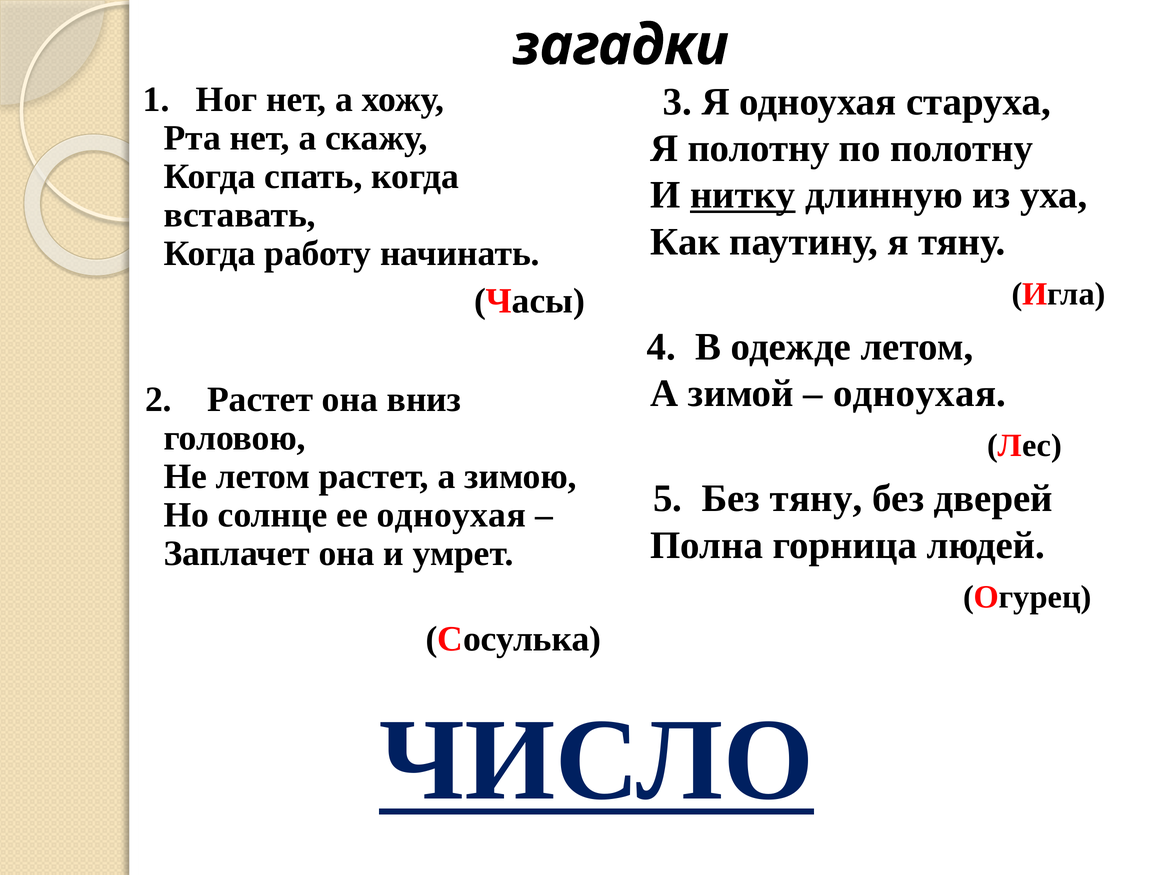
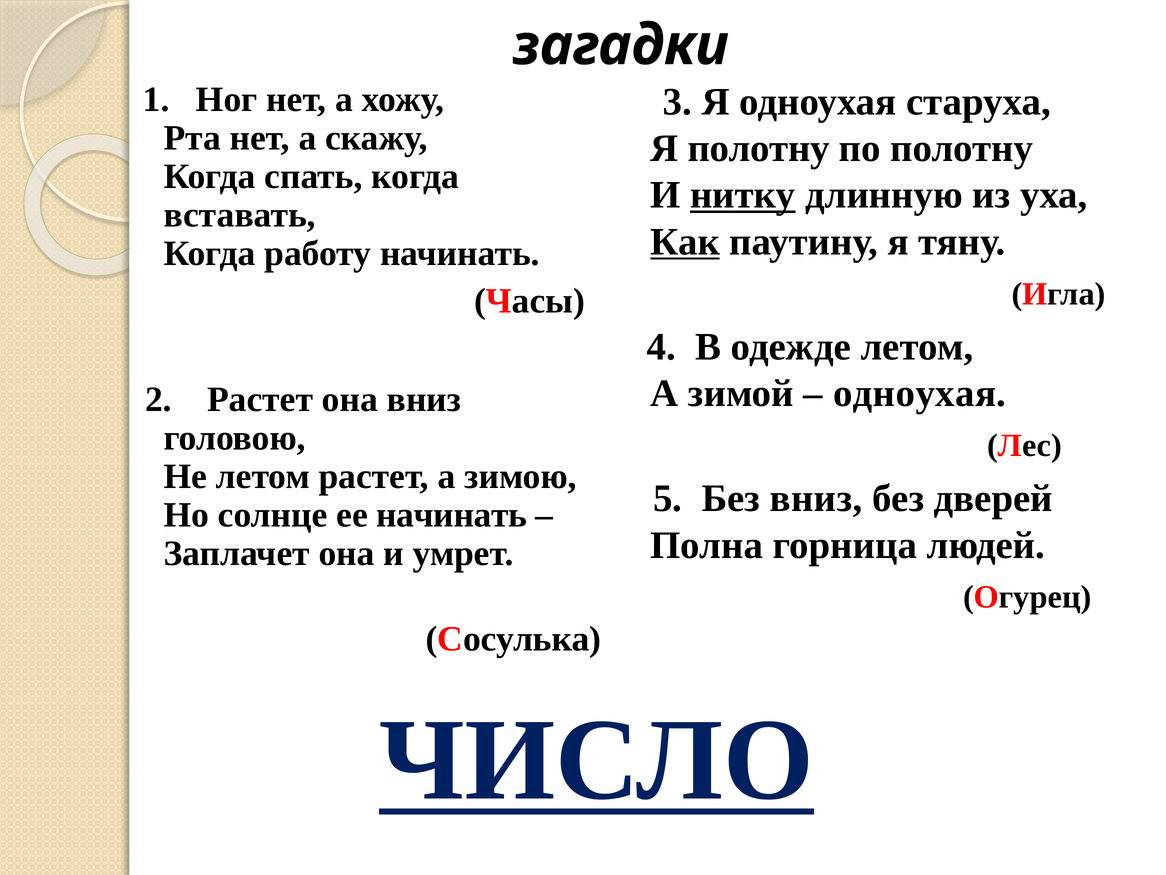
Как underline: none -> present
Без тяну: тяну -> вниз
ее одноухая: одноухая -> начинать
